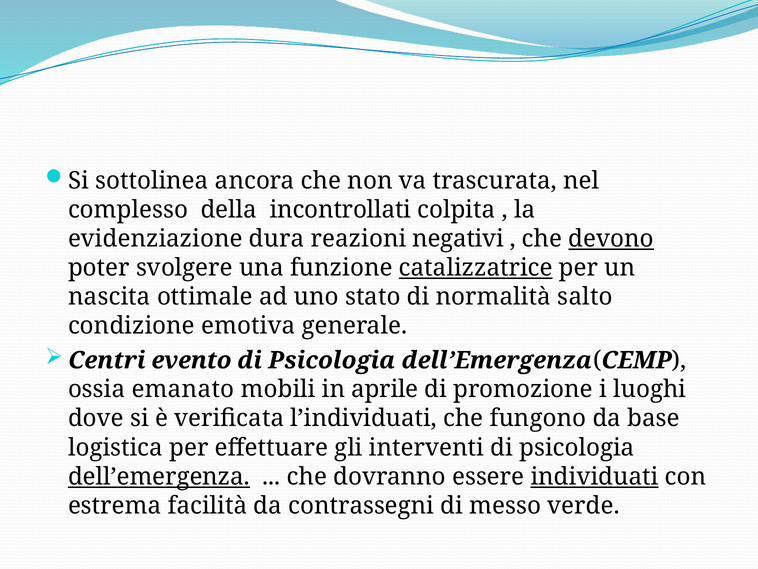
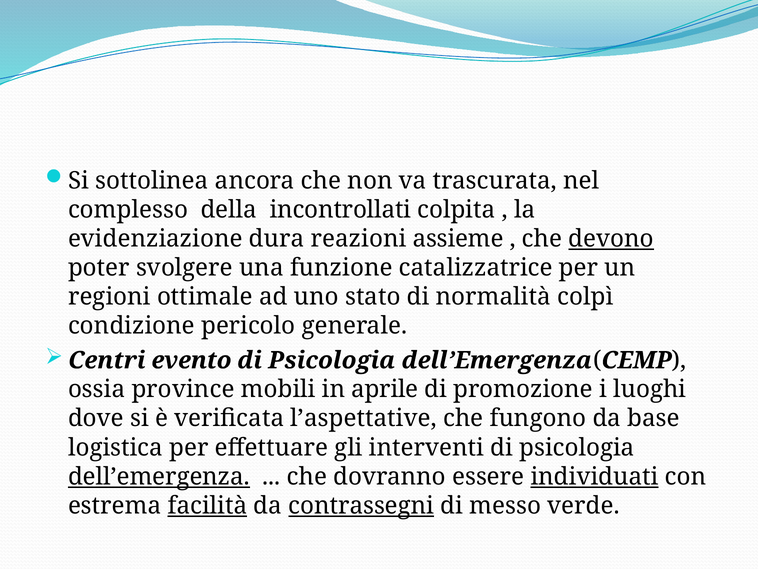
negativi: negativi -> assieme
catalizzatrice underline: present -> none
nascita: nascita -> regioni
salto: salto -> colpì
emotiva: emotiva -> pericolo
emanato: emanato -> province
l’individuati: l’individuati -> l’aspettative
facilità underline: none -> present
contrassegni underline: none -> present
